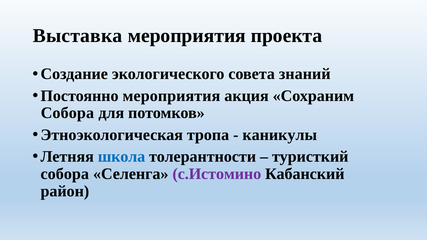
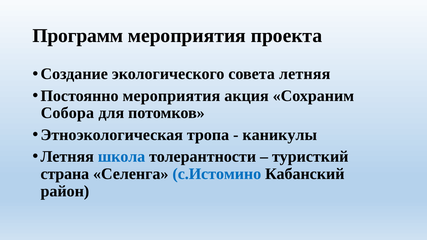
Выставка: Выставка -> Программ
совета знаний: знаний -> летняя
собора at (65, 174): собора -> страна
с.Истомино colour: purple -> blue
